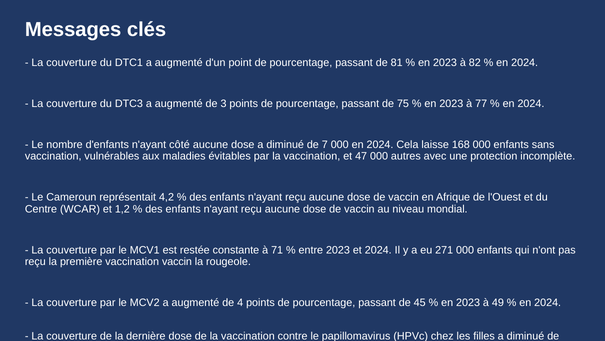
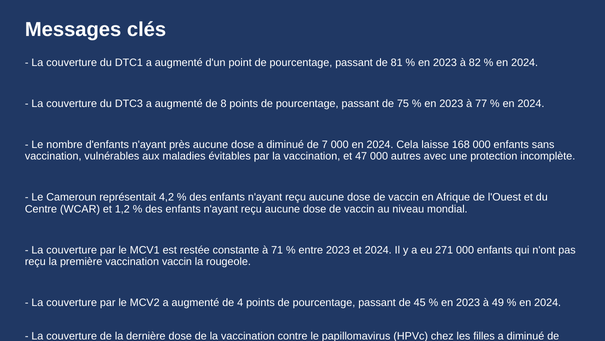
3: 3 -> 8
côté: côté -> près
